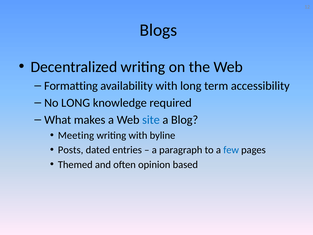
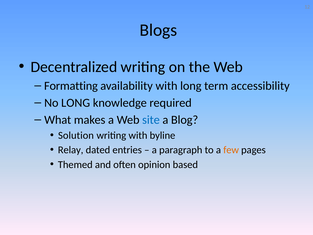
Meeting: Meeting -> Solution
Posts: Posts -> Relay
few colour: blue -> orange
